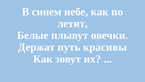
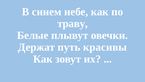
летит: летит -> траву
